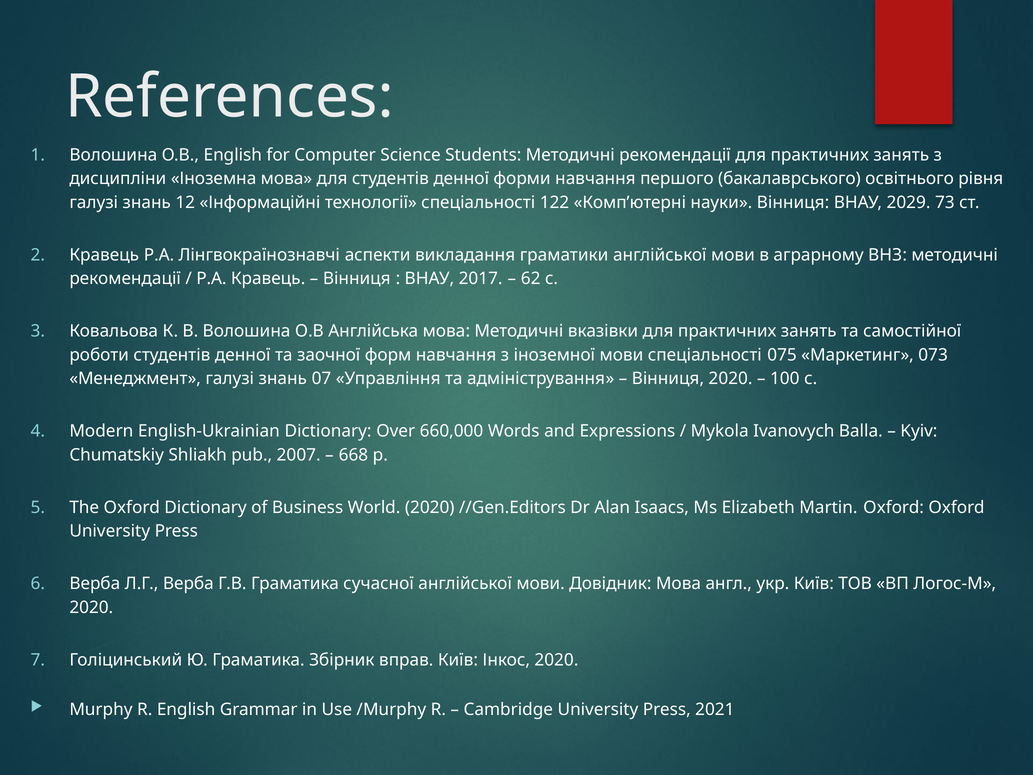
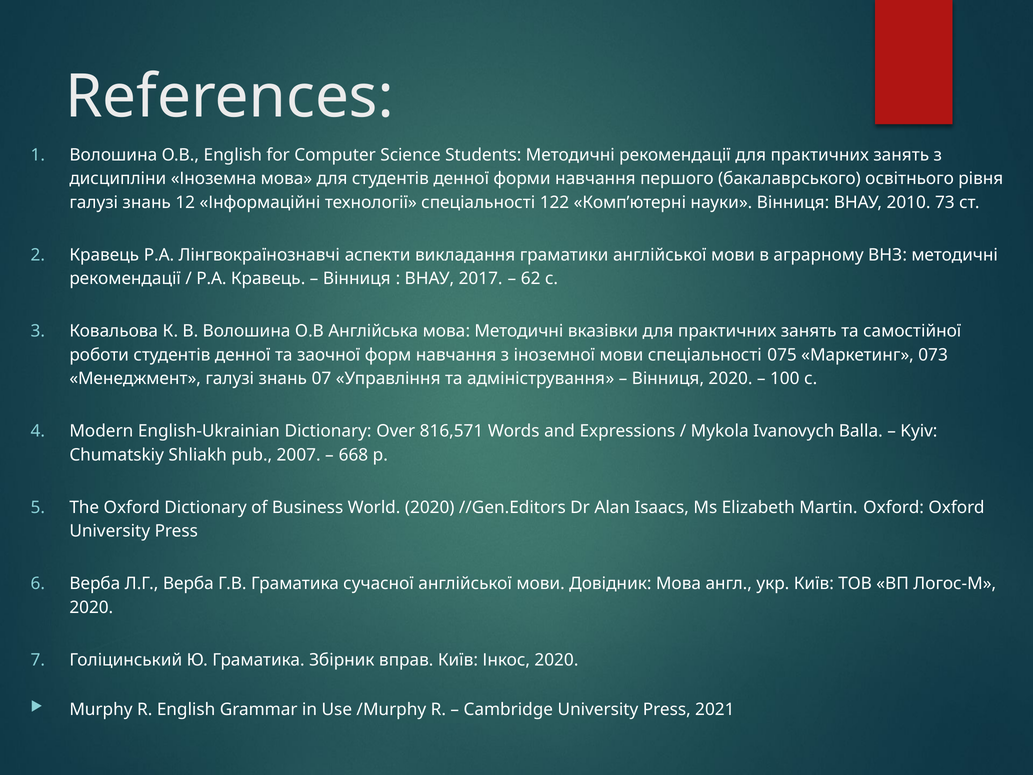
2029: 2029 -> 2010
660,000: 660,000 -> 816,571
